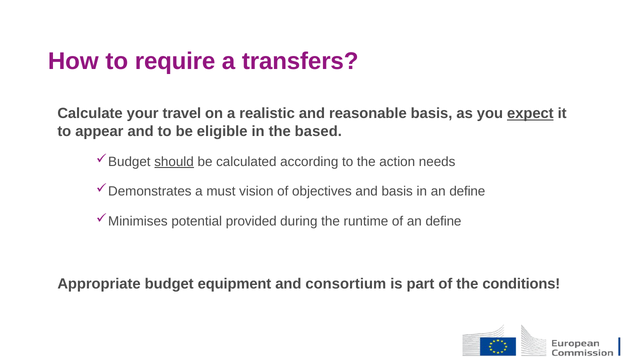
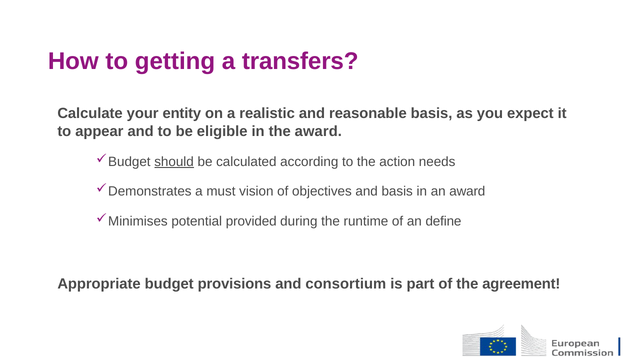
require: require -> getting
travel: travel -> entity
expect underline: present -> none
the based: based -> award
in an define: define -> award
equipment: equipment -> provisions
conditions: conditions -> agreement
